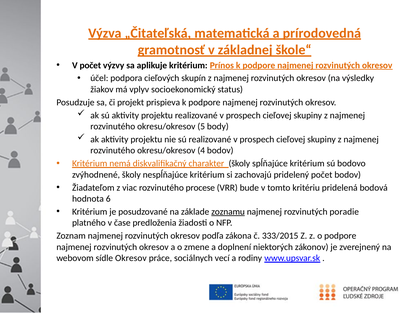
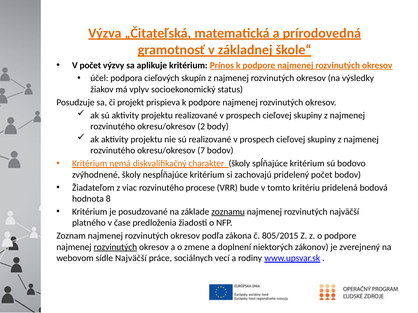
5: 5 -> 2
4: 4 -> 7
6: 6 -> 8
rozvinutých poradie: poradie -> najväčší
333/2015: 333/2015 -> 805/2015
rozvinutých at (115, 247) underline: none -> present
sídle Okresov: Okresov -> Najväčší
